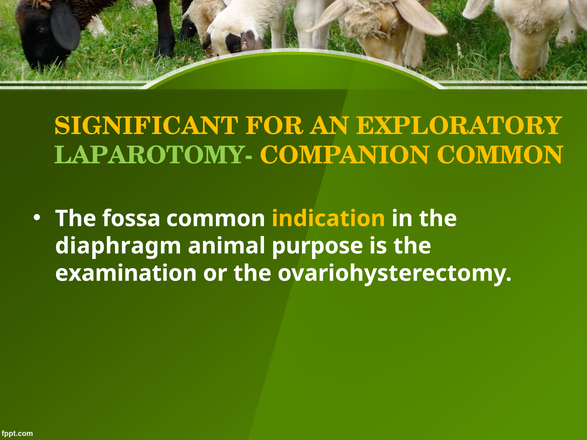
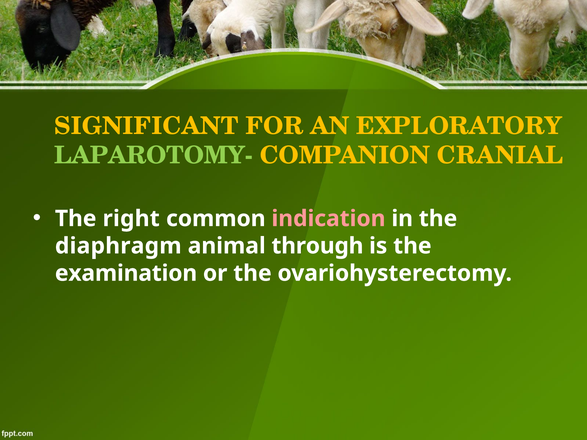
COMPANION COMMON: COMMON -> CRANIAL
fossa: fossa -> right
indication colour: yellow -> pink
purpose: purpose -> through
